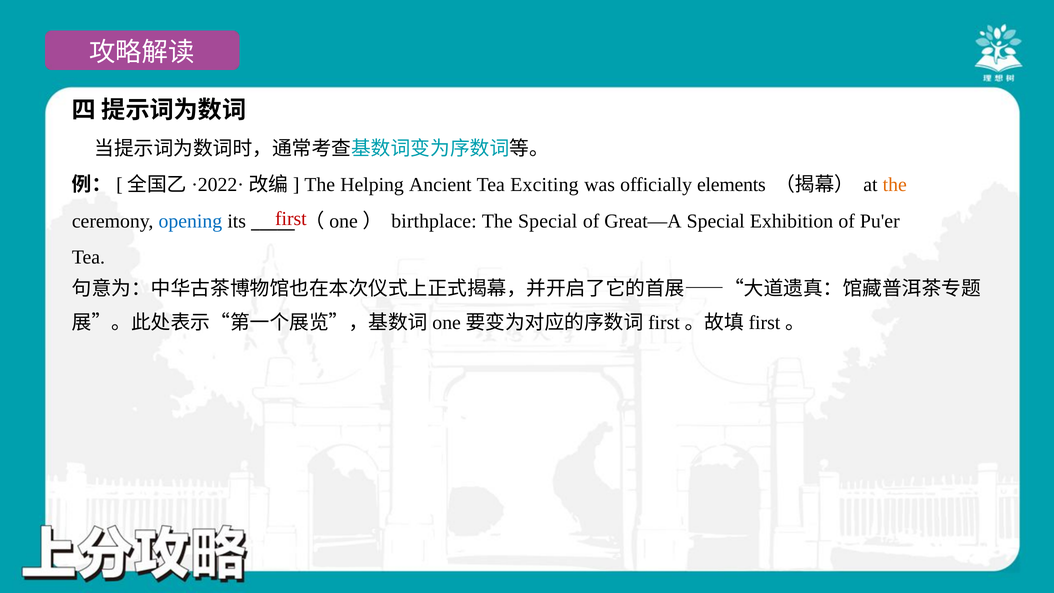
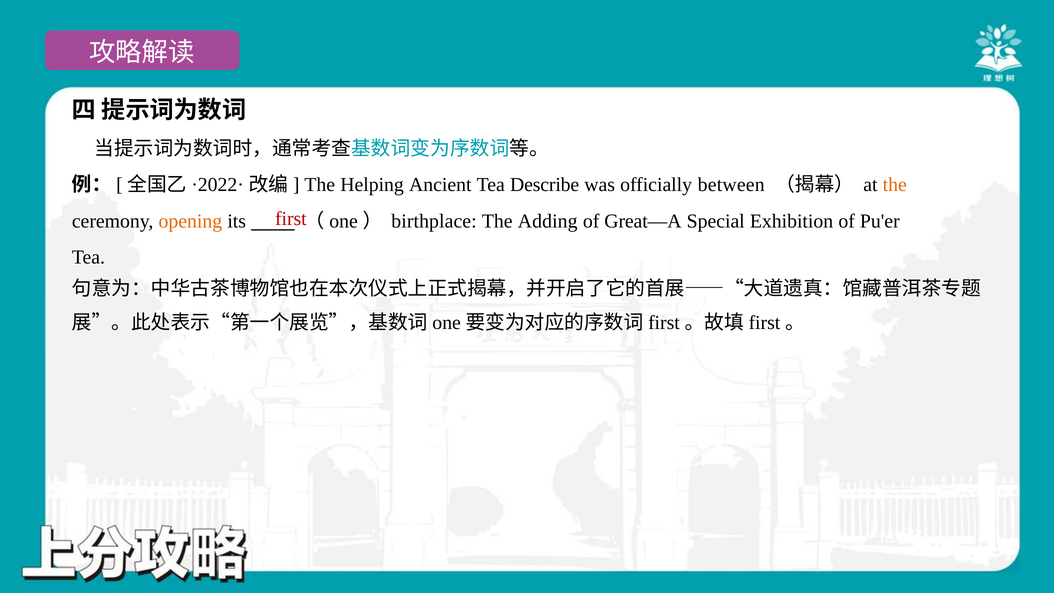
Exciting: Exciting -> Describe
elements: elements -> between
opening colour: blue -> orange
The Special: Special -> Adding
